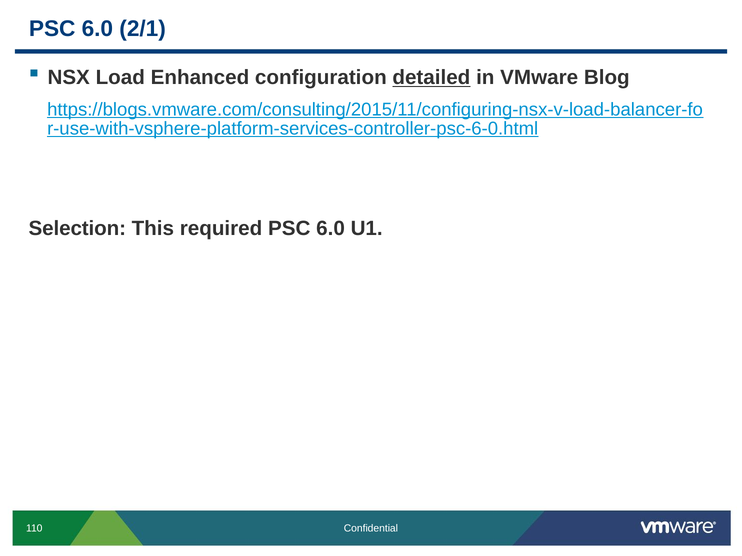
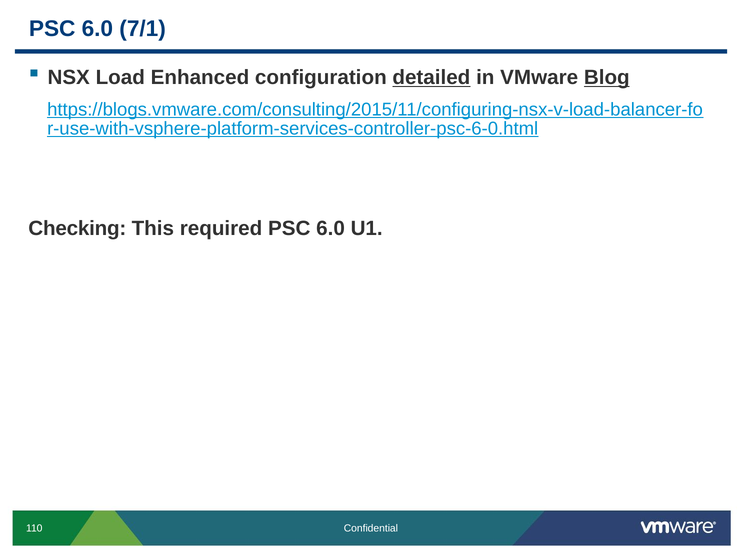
2/1: 2/1 -> 7/1
Blog underline: none -> present
Selection: Selection -> Checking
